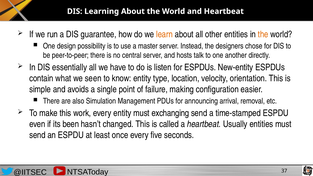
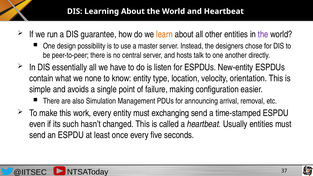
the at (263, 34) colour: orange -> purple
seen: seen -> none
been: been -> such
